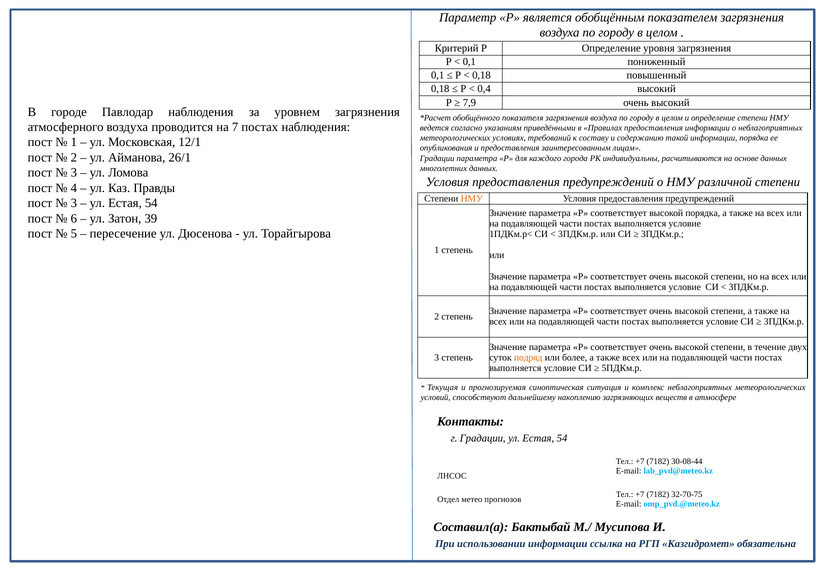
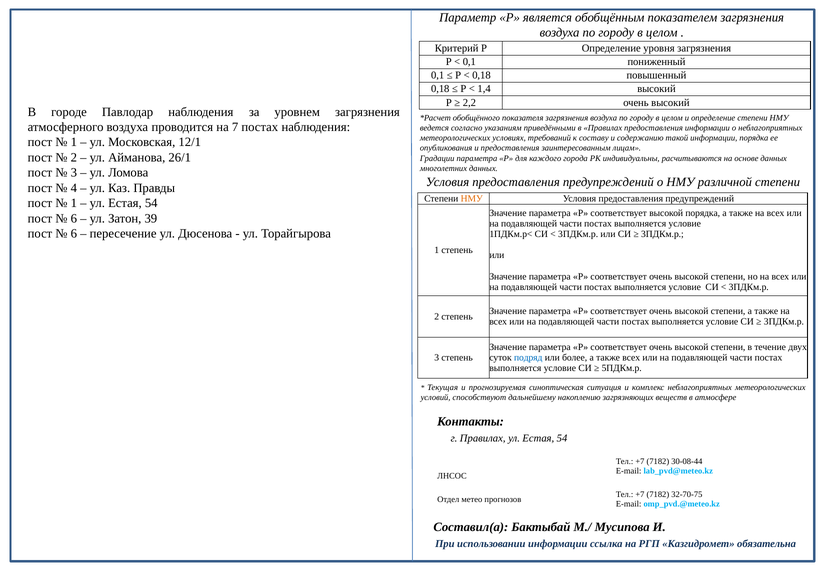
0,4: 0,4 -> 1,4
7,9: 7,9 -> 2,2
3 at (74, 203): 3 -> 1
5 at (74, 234): 5 -> 6
подряд colour: orange -> blue
г Градации: Градации -> Правилах
